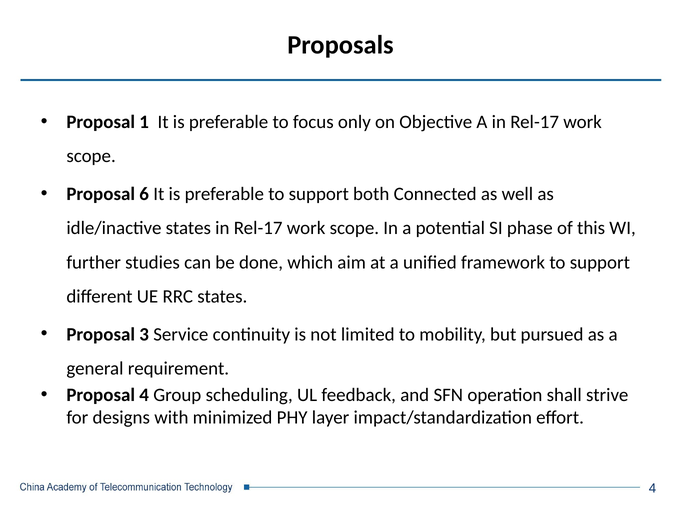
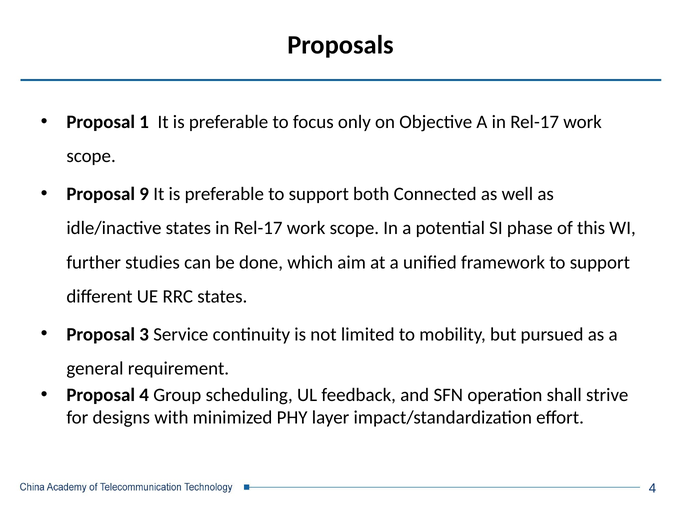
6: 6 -> 9
